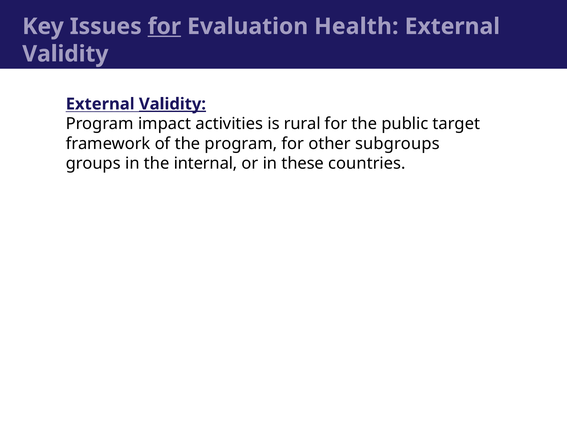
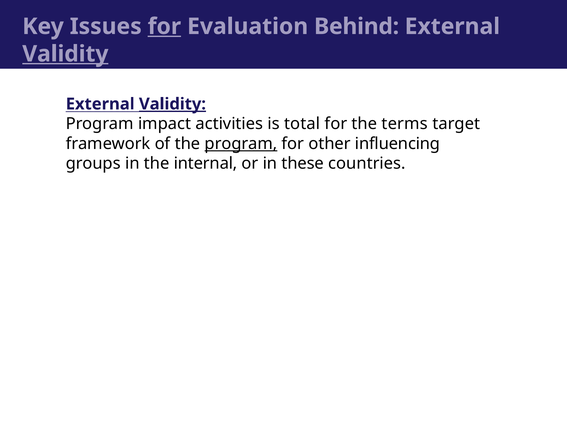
Health: Health -> Behind
Validity at (65, 54) underline: none -> present
rural: rural -> total
public: public -> terms
program at (241, 144) underline: none -> present
subgroups: subgroups -> influencing
